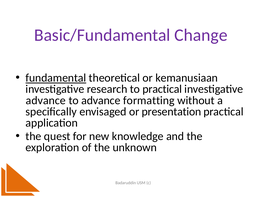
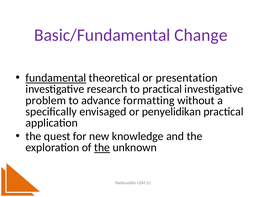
kemanusiaan: kemanusiaan -> presentation
advance at (46, 100): advance -> problem
presentation: presentation -> penyelidikan
the at (102, 147) underline: none -> present
